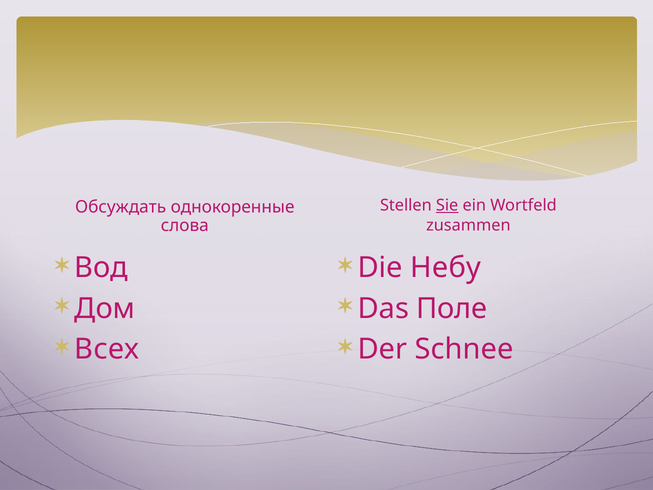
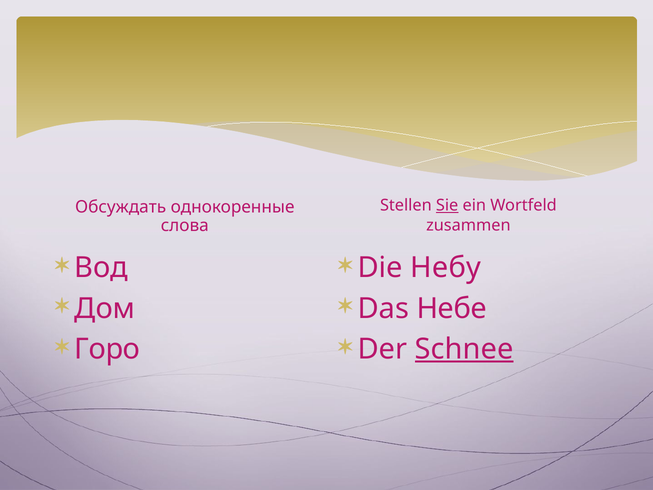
Поле: Поле -> Небе
Всех: Всех -> Горо
Schnee underline: none -> present
